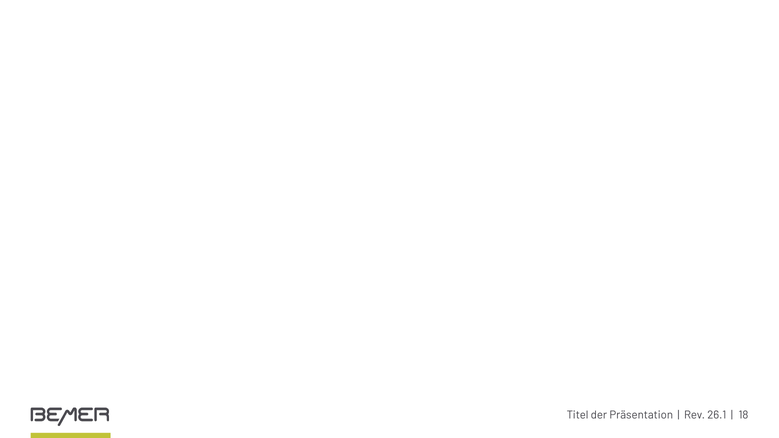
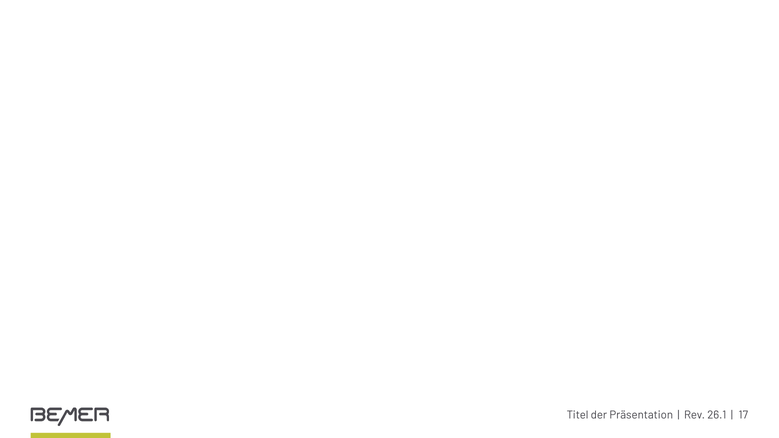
18: 18 -> 17
